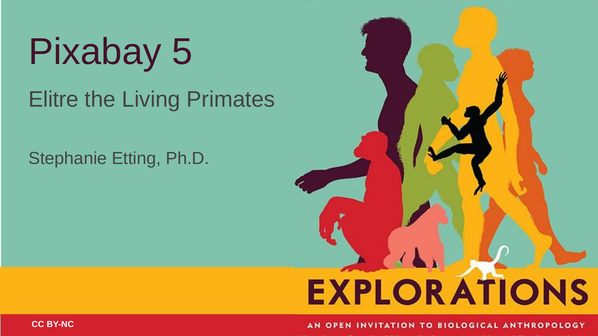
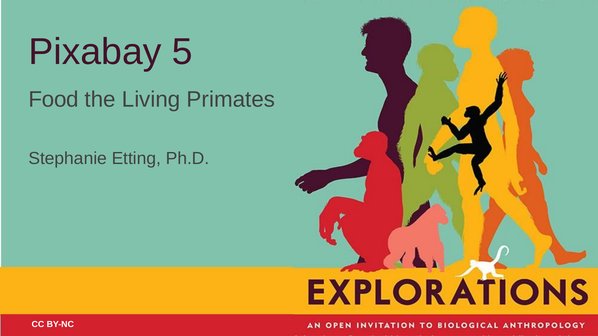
Elitre: Elitre -> Food
